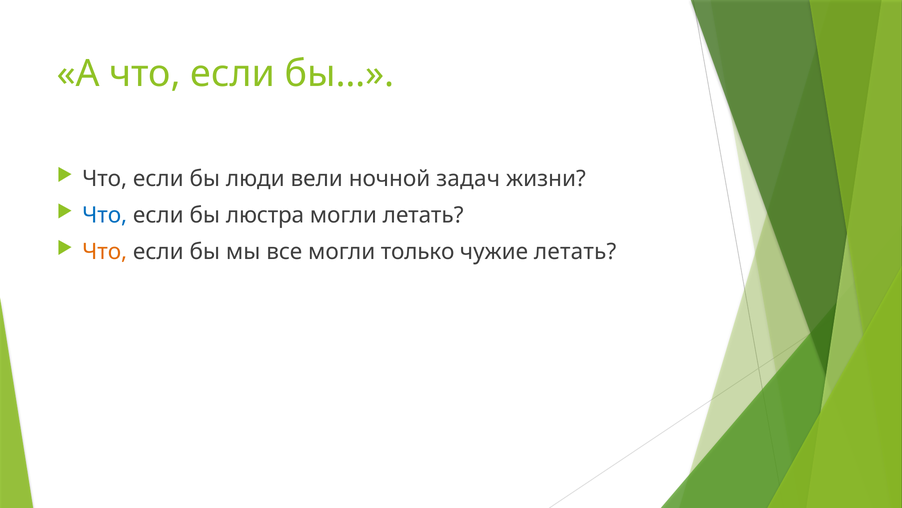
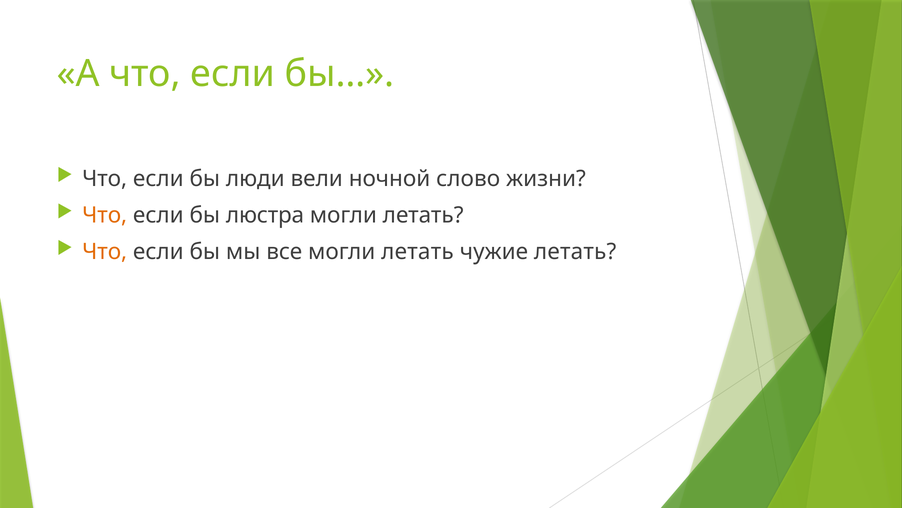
задач: задач -> слово
Что at (105, 215) colour: blue -> orange
все могли только: только -> летать
